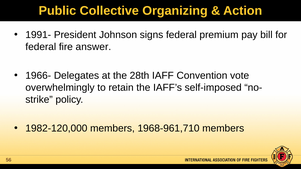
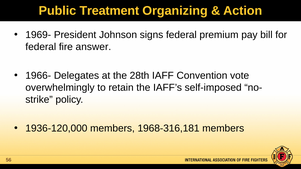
Collective: Collective -> Treatment
1991-: 1991- -> 1969-
1982-120,000: 1982-120,000 -> 1936-120,000
1968-961,710: 1968-961,710 -> 1968-316,181
